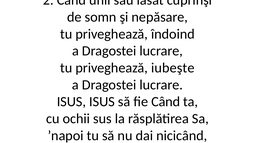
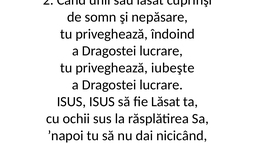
fie Când: Când -> Lăsat
